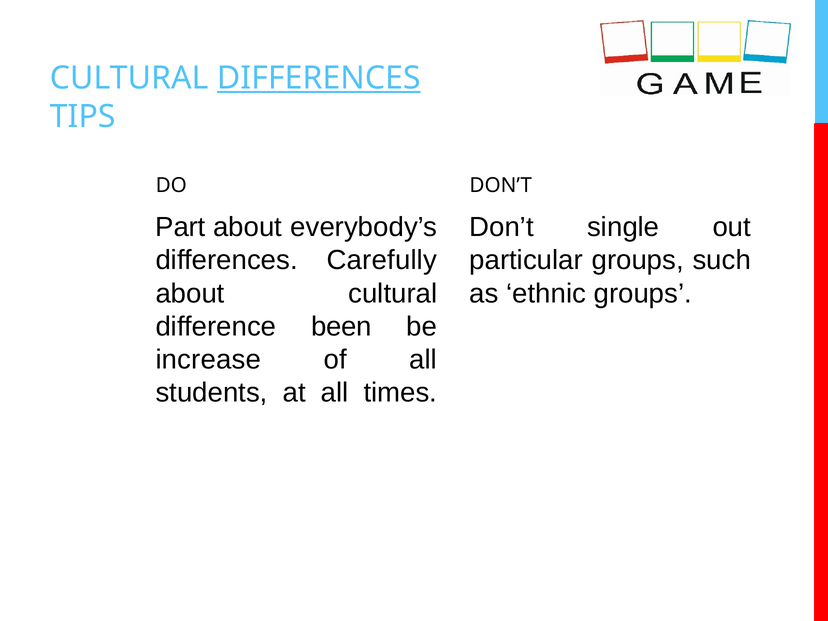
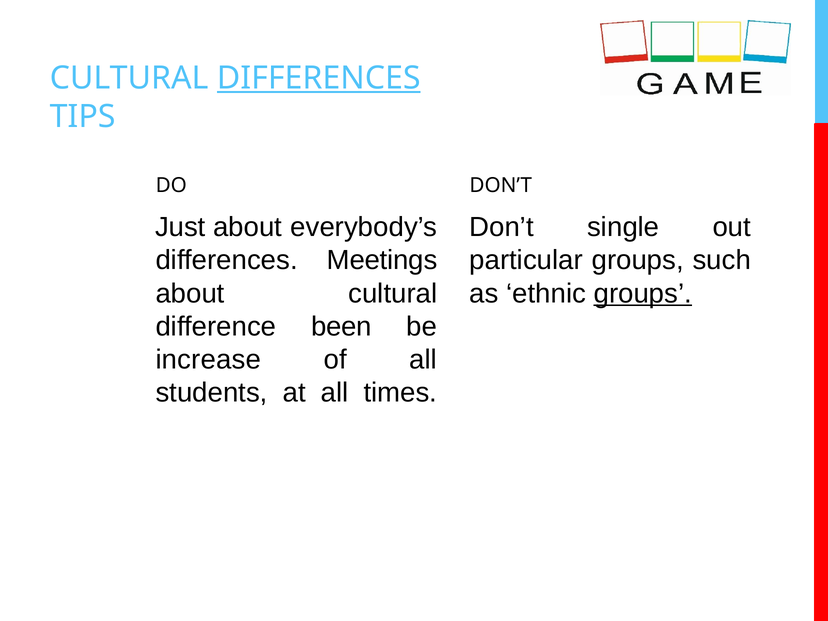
Part: Part -> Just
Carefully: Carefully -> Meetings
groups at (643, 293) underline: none -> present
